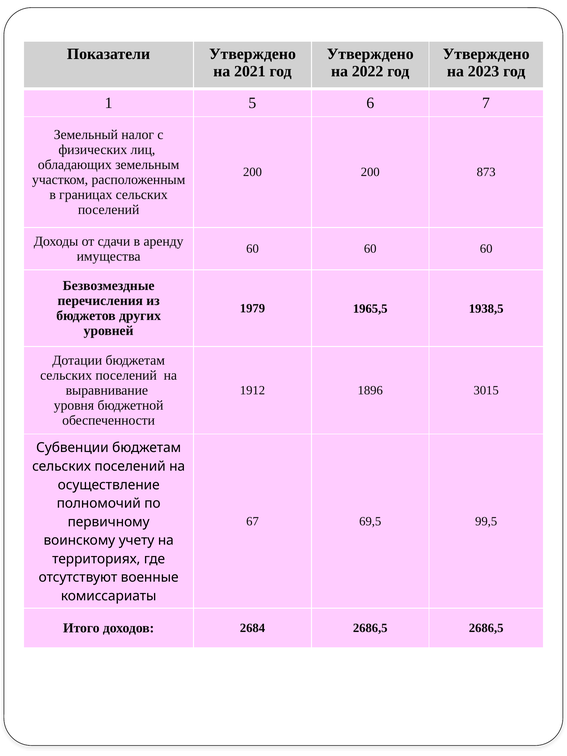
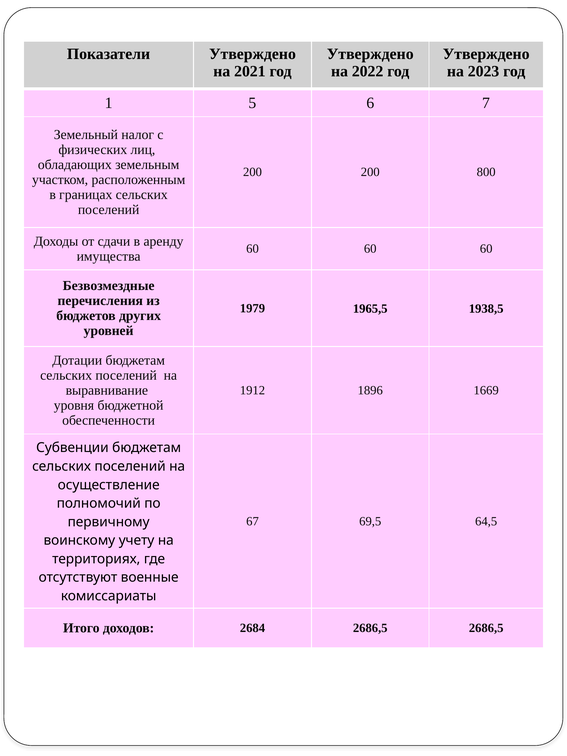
873: 873 -> 800
3015: 3015 -> 1669
99,5: 99,5 -> 64,5
